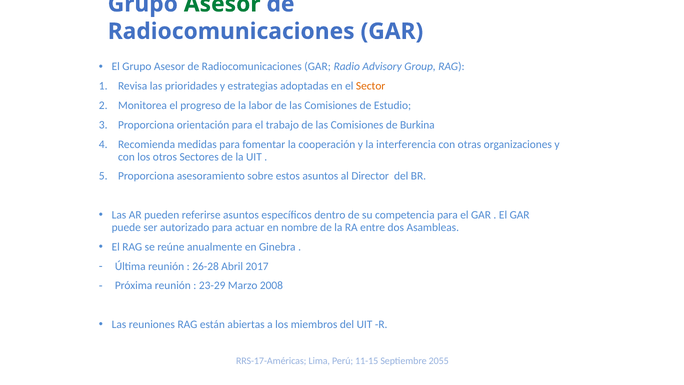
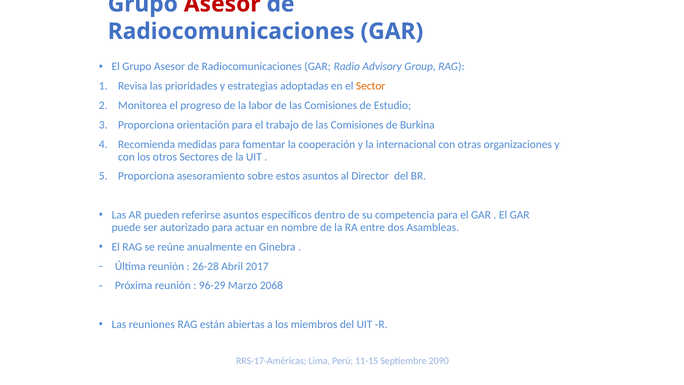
Asesor at (222, 4) colour: green -> red
interferencia: interferencia -> internacional
23-29: 23-29 -> 96-29
2008: 2008 -> 2068
2055: 2055 -> 2090
